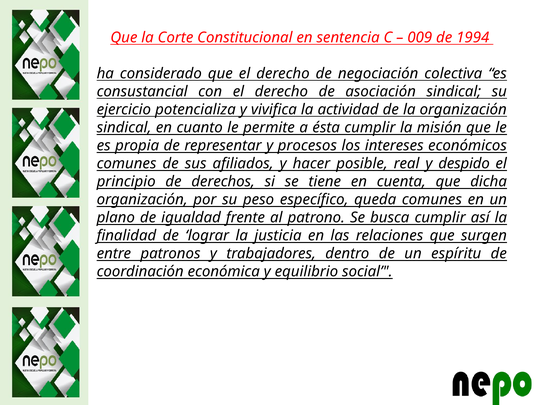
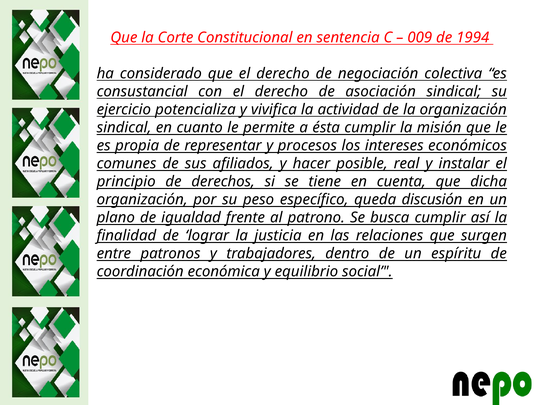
despido: despido -> instalar
queda comunes: comunes -> discusión
